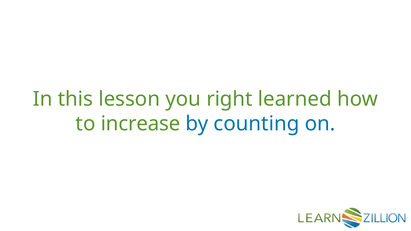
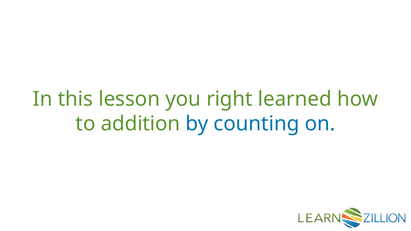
increase: increase -> addition
